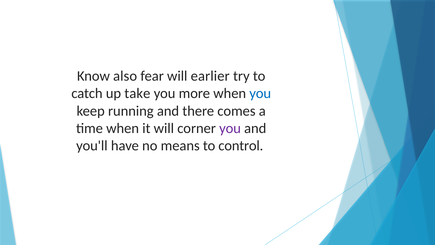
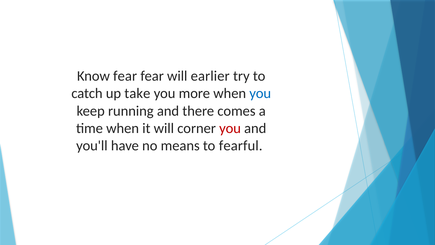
Know also: also -> fear
you at (230, 128) colour: purple -> red
control: control -> fearful
